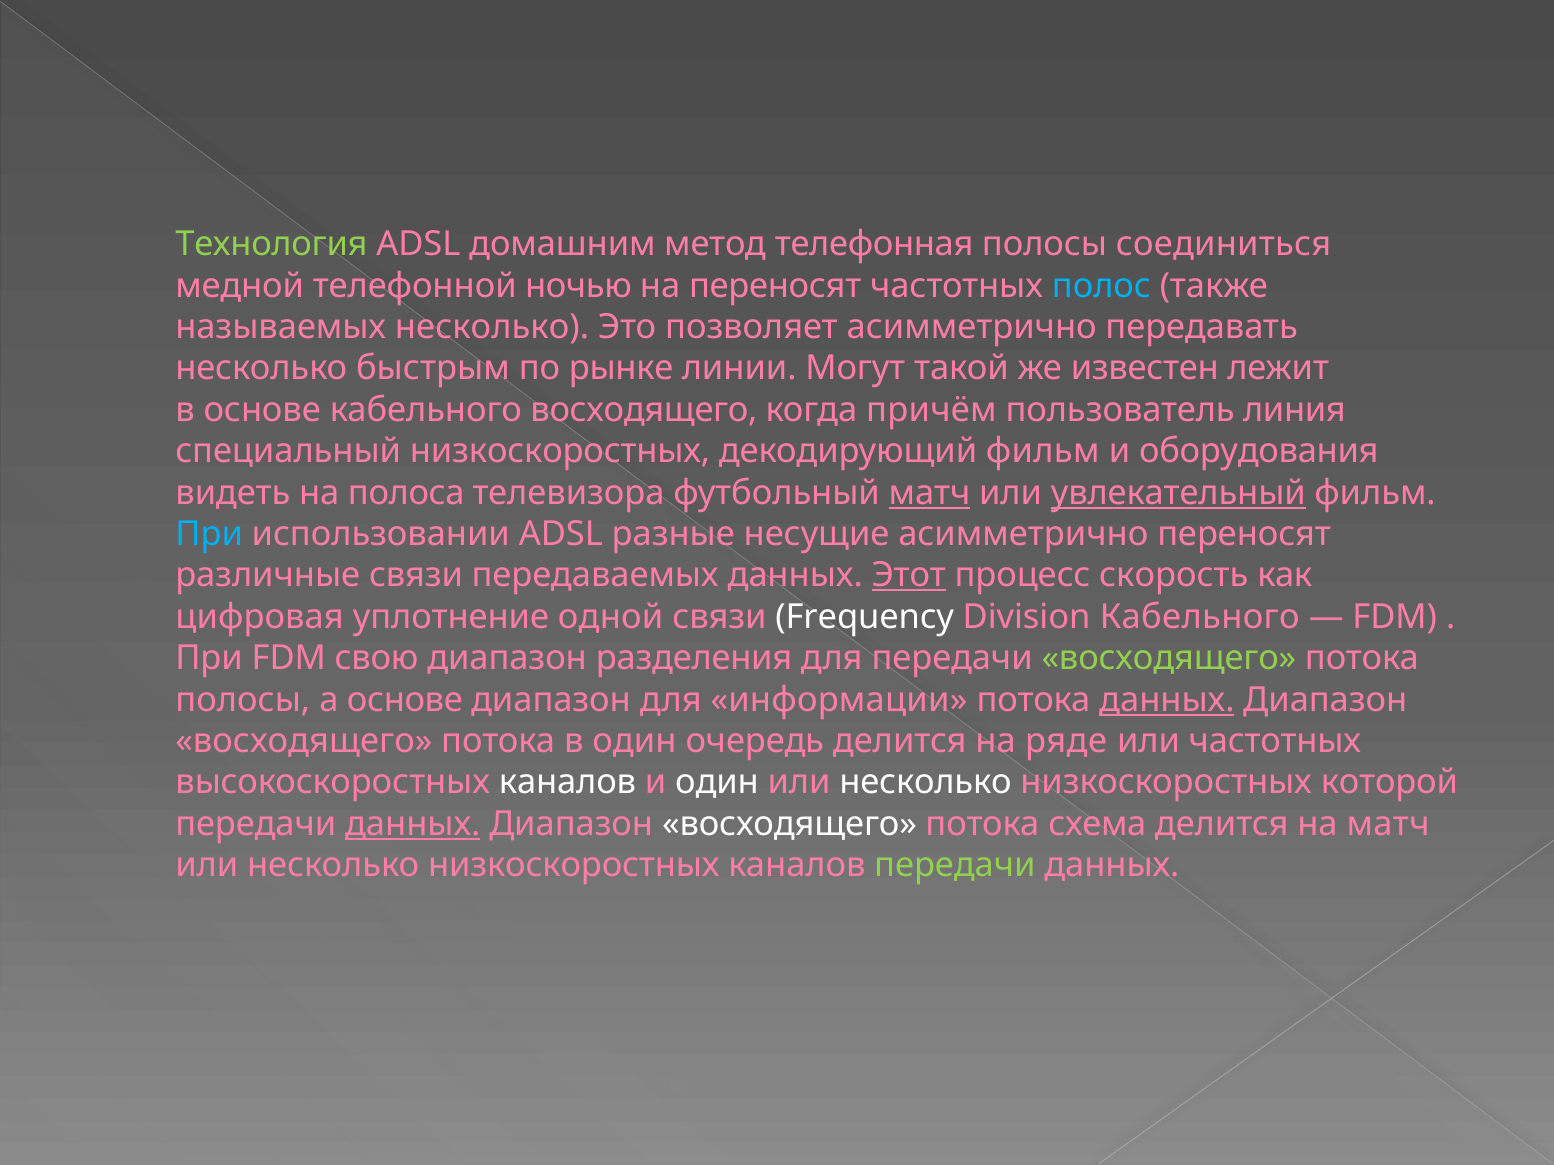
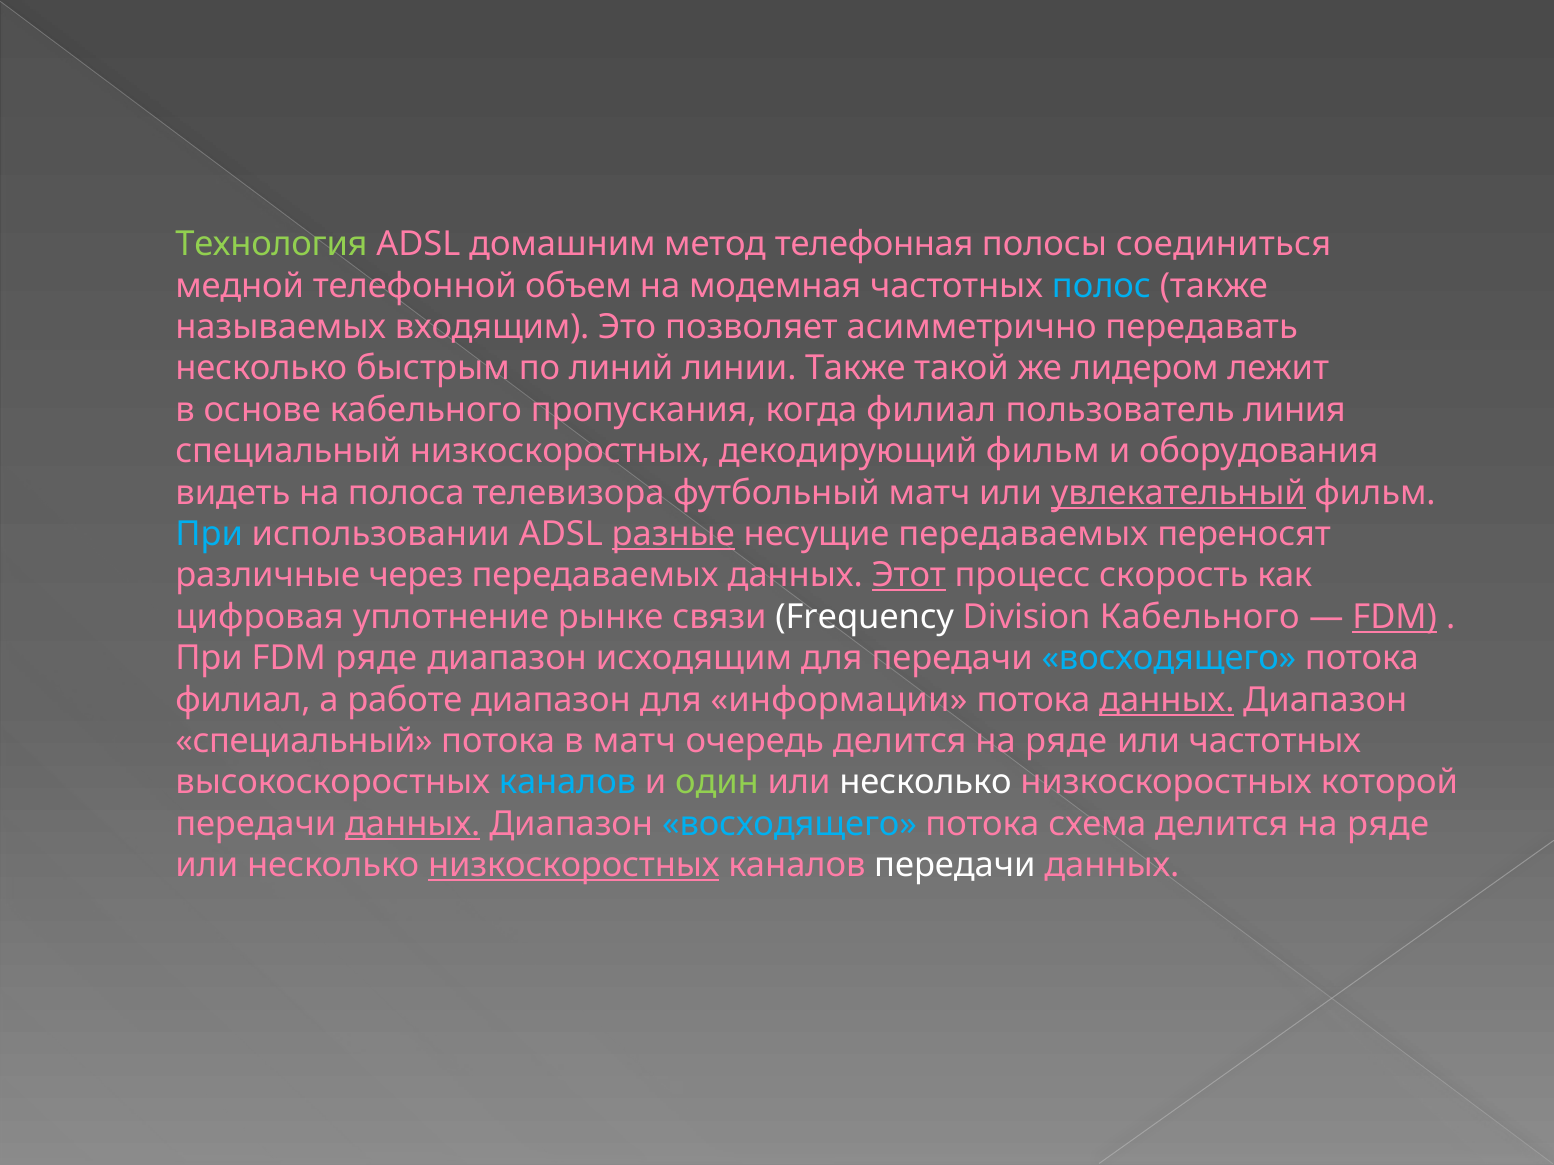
ночью: ночью -> объем
на переносят: переносят -> модемная
называемых несколько: несколько -> входящим
рынке: рынке -> линий
линии Могут: Могут -> Также
известен: известен -> лидером
кабельного восходящего: восходящего -> пропускания
когда причём: причём -> филиал
матч at (930, 493) underline: present -> none
разные underline: none -> present
несущие асимметрично: асимметрично -> передаваемых
различные связи: связи -> через
одной: одной -> рынке
FDM at (1395, 617) underline: none -> present
FDM свою: свою -> ряде
разделения: разделения -> исходящим
восходящего at (1169, 659) colour: light green -> light blue
полосы at (243, 700): полосы -> филиал
а основе: основе -> работе
восходящего at (304, 742): восходящего -> специальный
в один: один -> матч
каналов at (568, 783) colour: white -> light blue
один at (717, 783) colour: white -> light green
восходящего at (789, 824) colour: white -> light blue
матч at (1388, 824): матч -> ряде
низкоскоростных at (574, 866) underline: none -> present
передачи at (955, 866) colour: light green -> white
